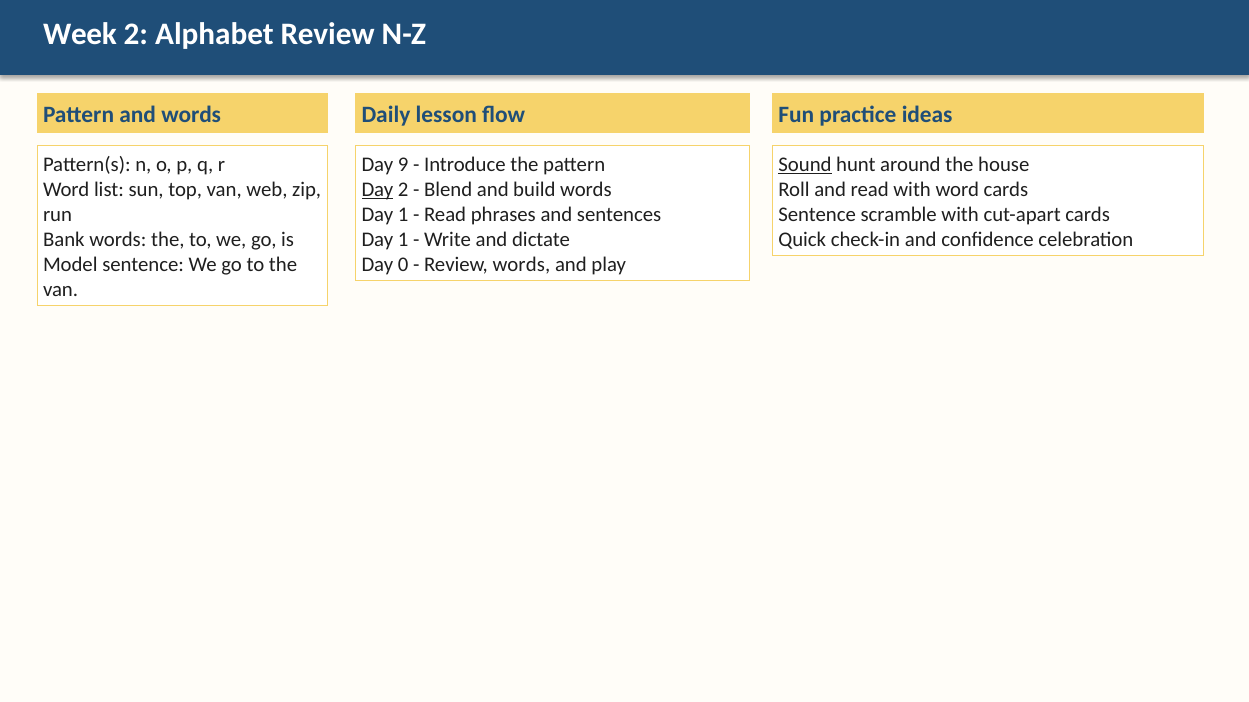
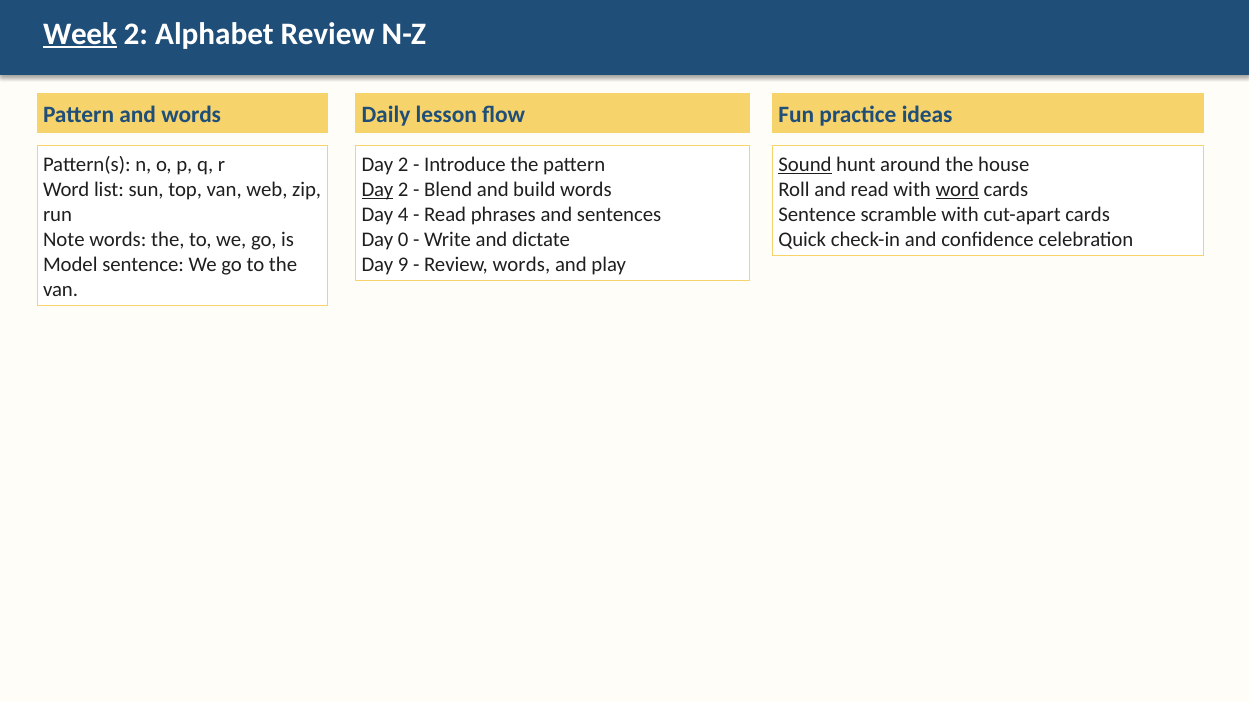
Week underline: none -> present
9 at (403, 165): 9 -> 2
word at (957, 190) underline: none -> present
1 at (403, 215): 1 -> 4
Bank: Bank -> Note
1 at (403, 240): 1 -> 0
0: 0 -> 9
